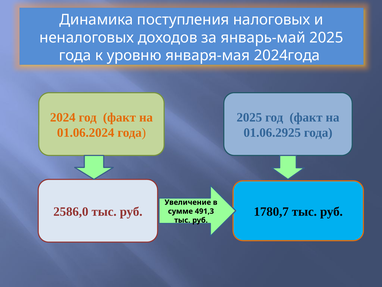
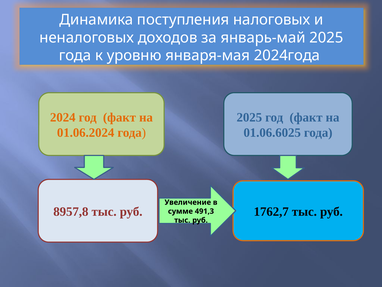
01.06.2925: 01.06.2925 -> 01.06.6025
2586,0: 2586,0 -> 8957,8
1780,7: 1780,7 -> 1762,7
